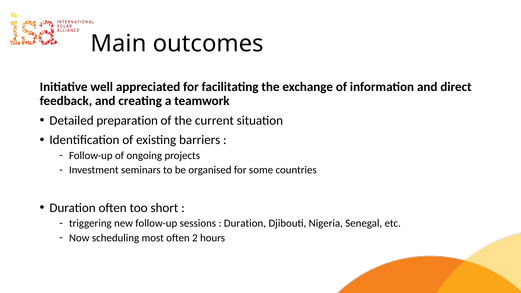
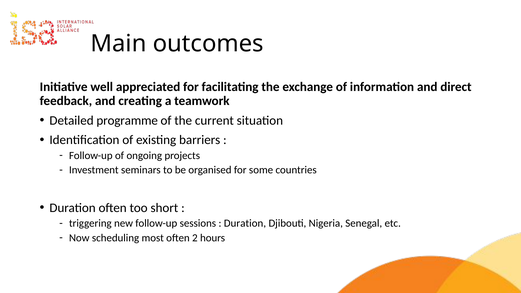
preparation: preparation -> programme
